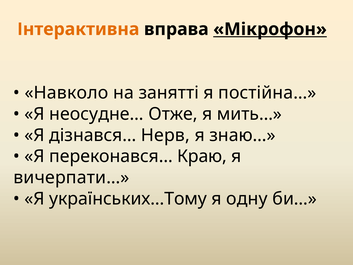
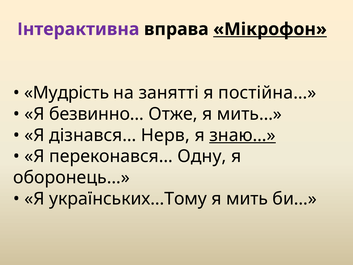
Інтерактивна colour: orange -> purple
Навколо: Навколо -> Мудрість
неосудне…: неосудне… -> безвинно…
знаю… underline: none -> present
Краю: Краю -> Одну
вичерпати…: вичерпати… -> оборонець…
одну: одну -> мить
